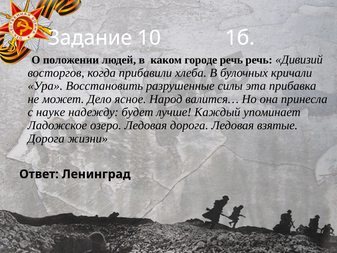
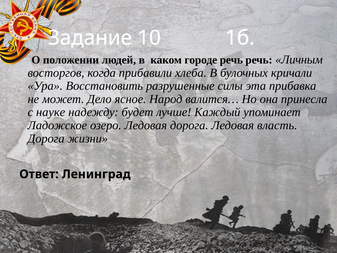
Дивизий: Дивизий -> Личным
взятые: взятые -> власть
